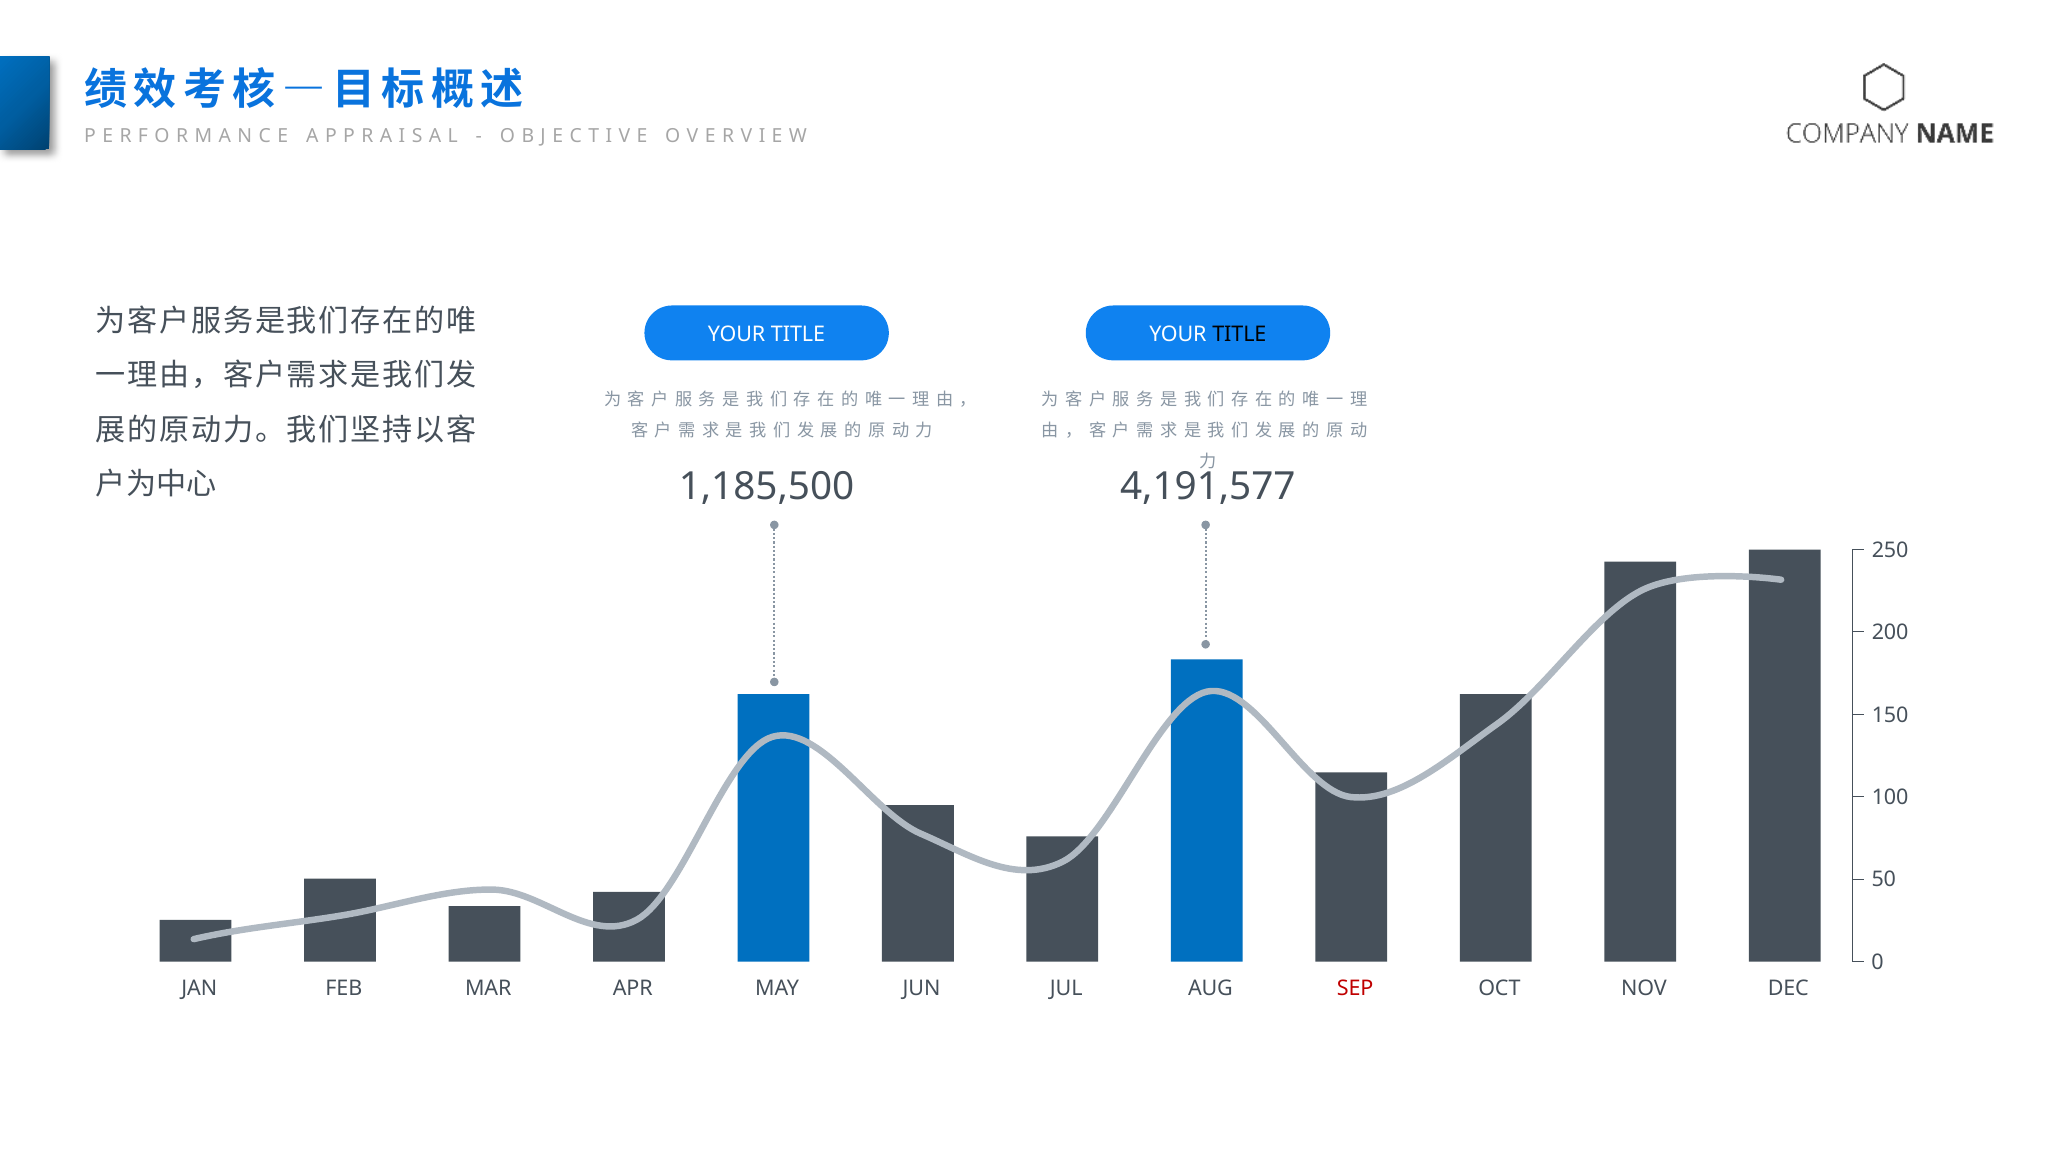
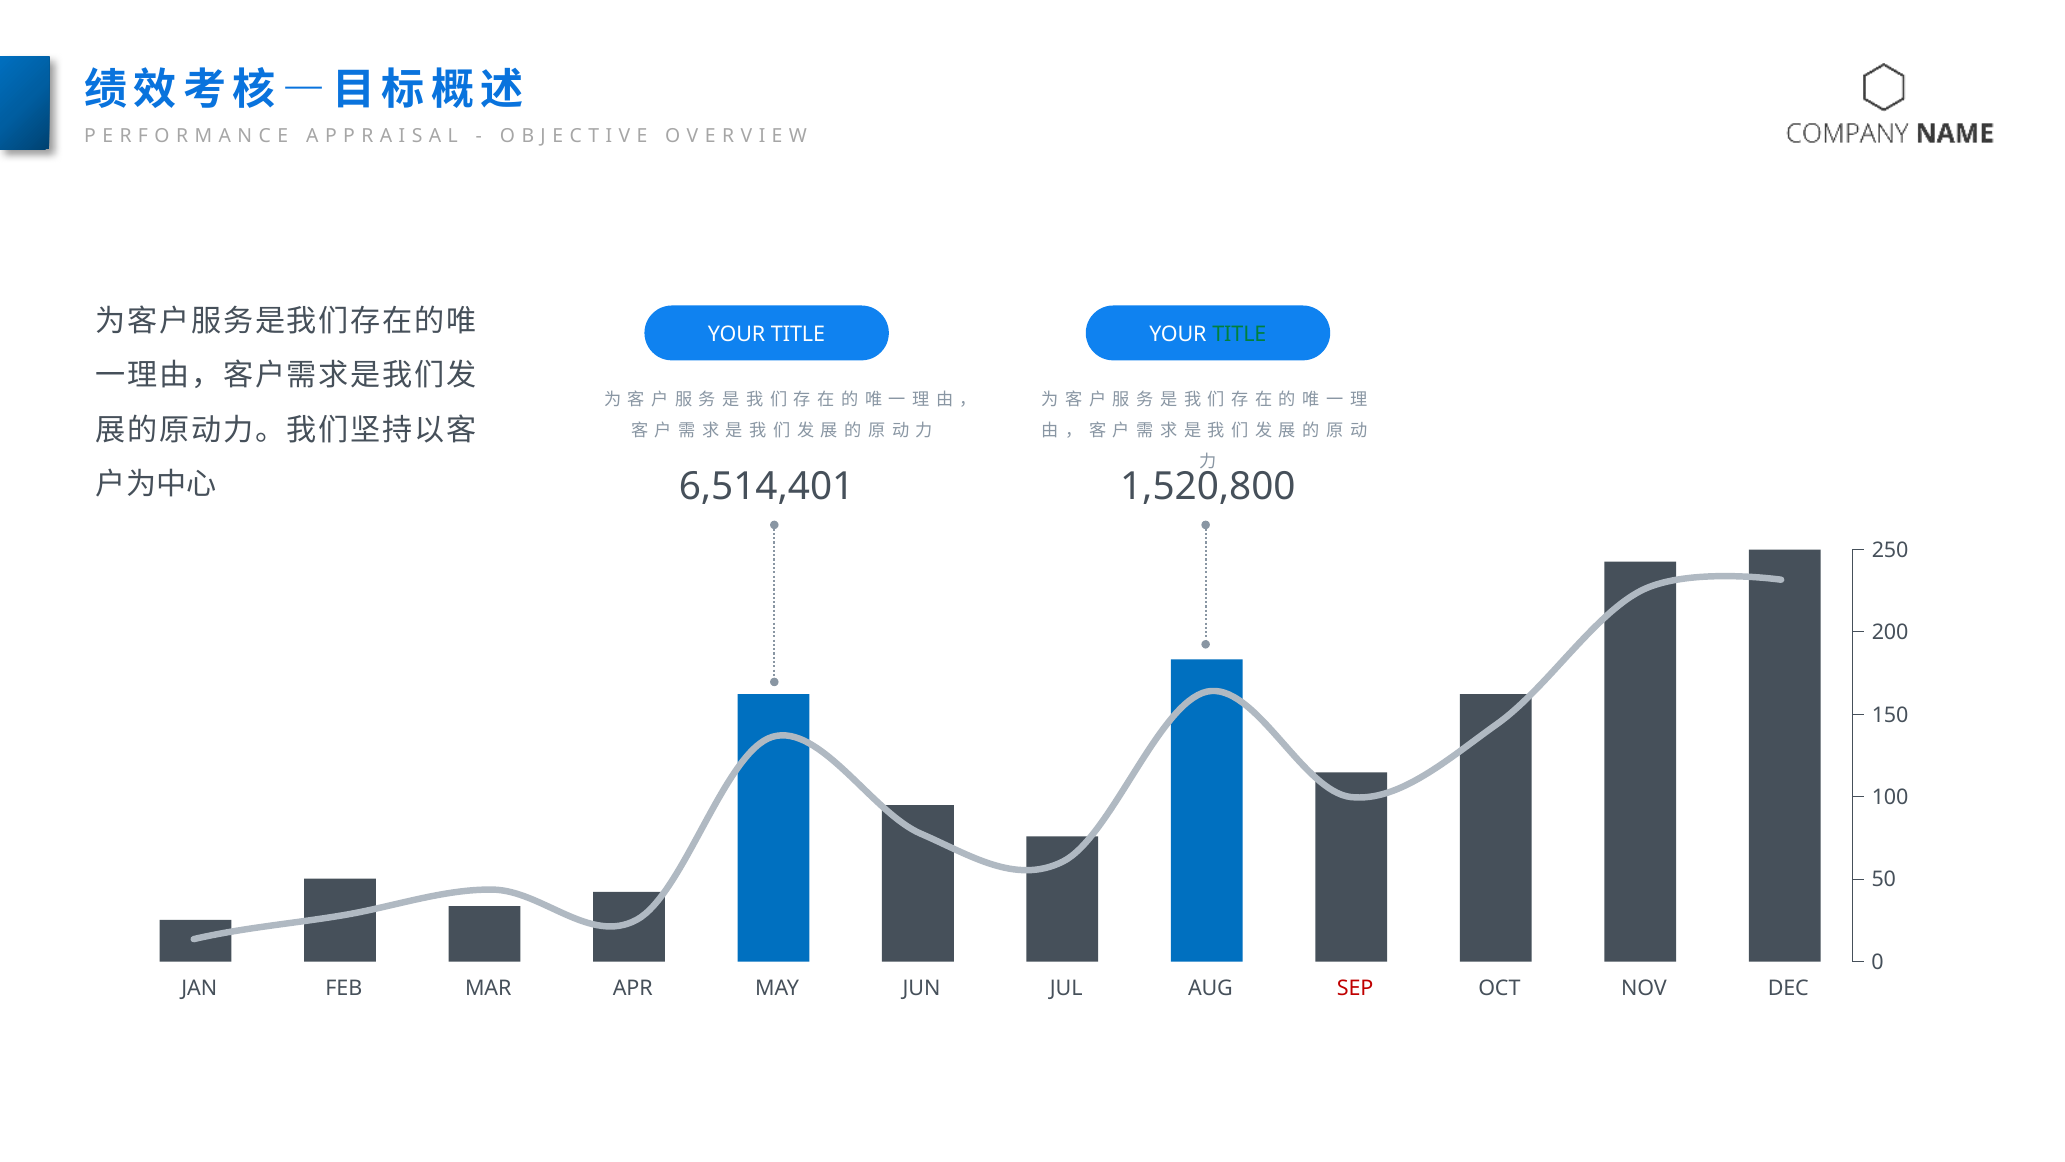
TITLE at (1239, 334) colour: black -> green
1,185,500: 1,185,500 -> 6,514,401
4,191,577: 4,191,577 -> 1,520,800
